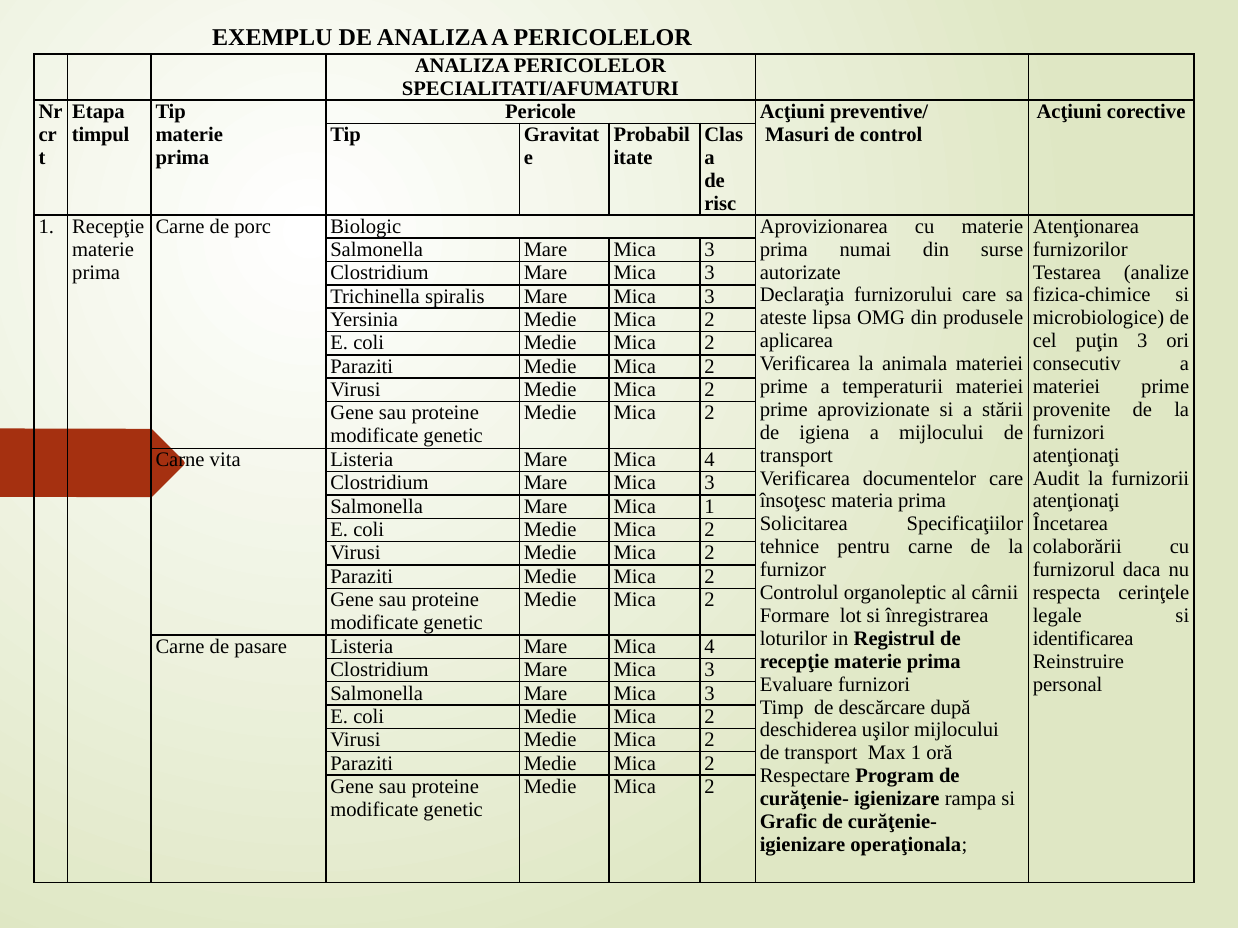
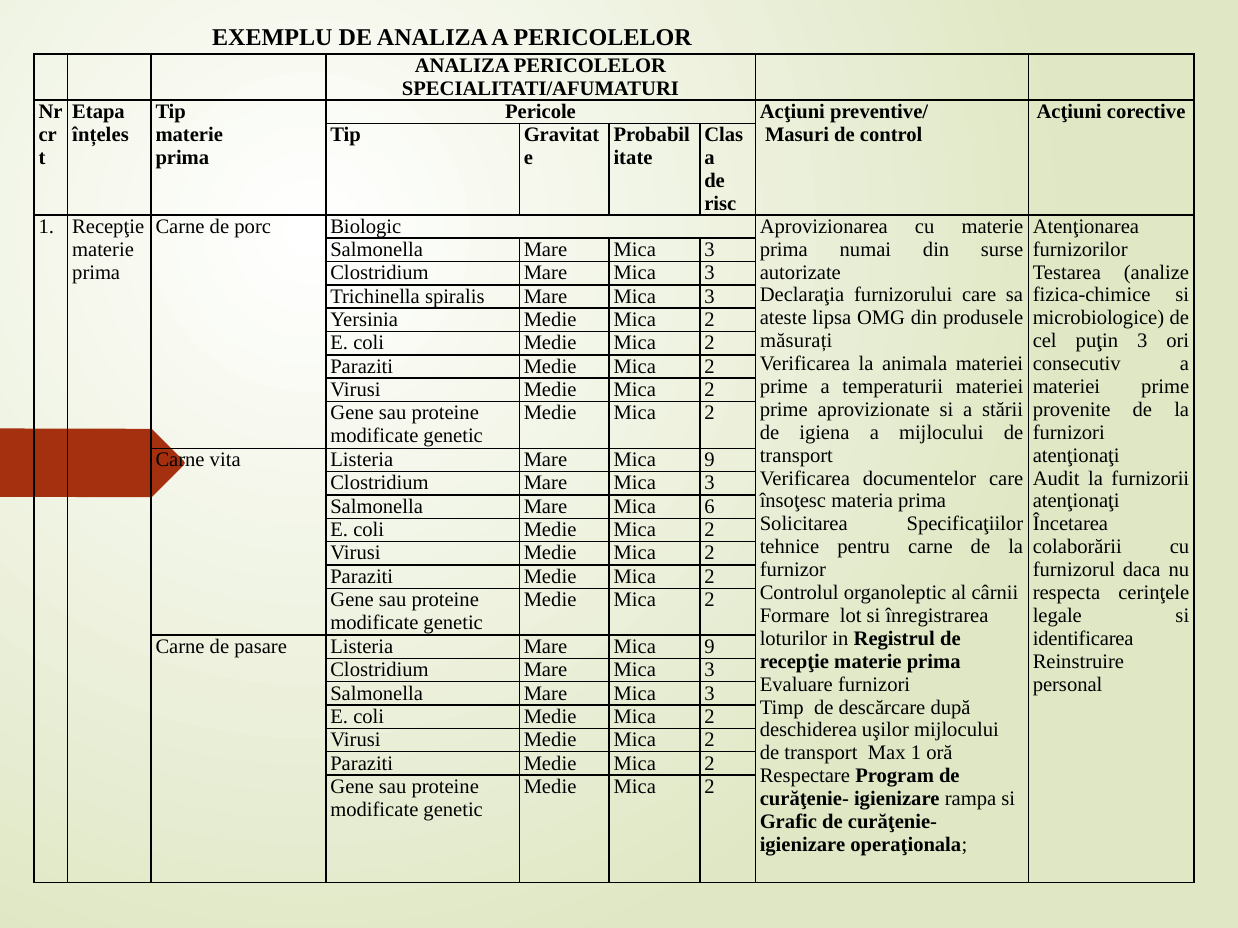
timpul: timpul -> înțeles
aplicarea: aplicarea -> măsurați
4 at (709, 460): 4 -> 9
Mica 1: 1 -> 6
4 at (709, 647): 4 -> 9
